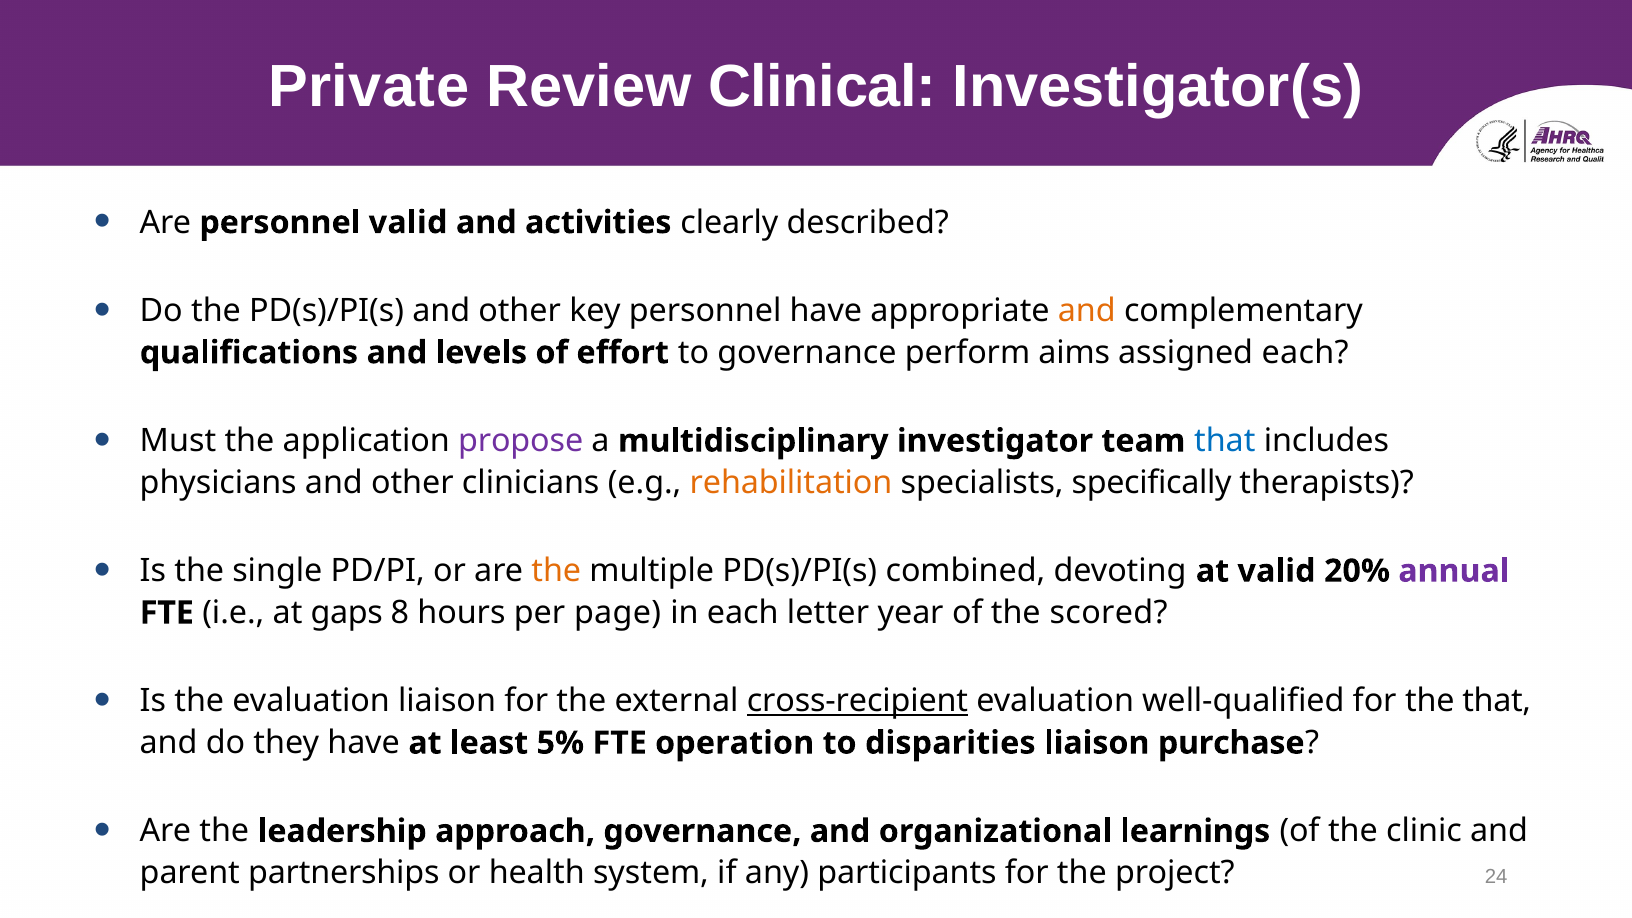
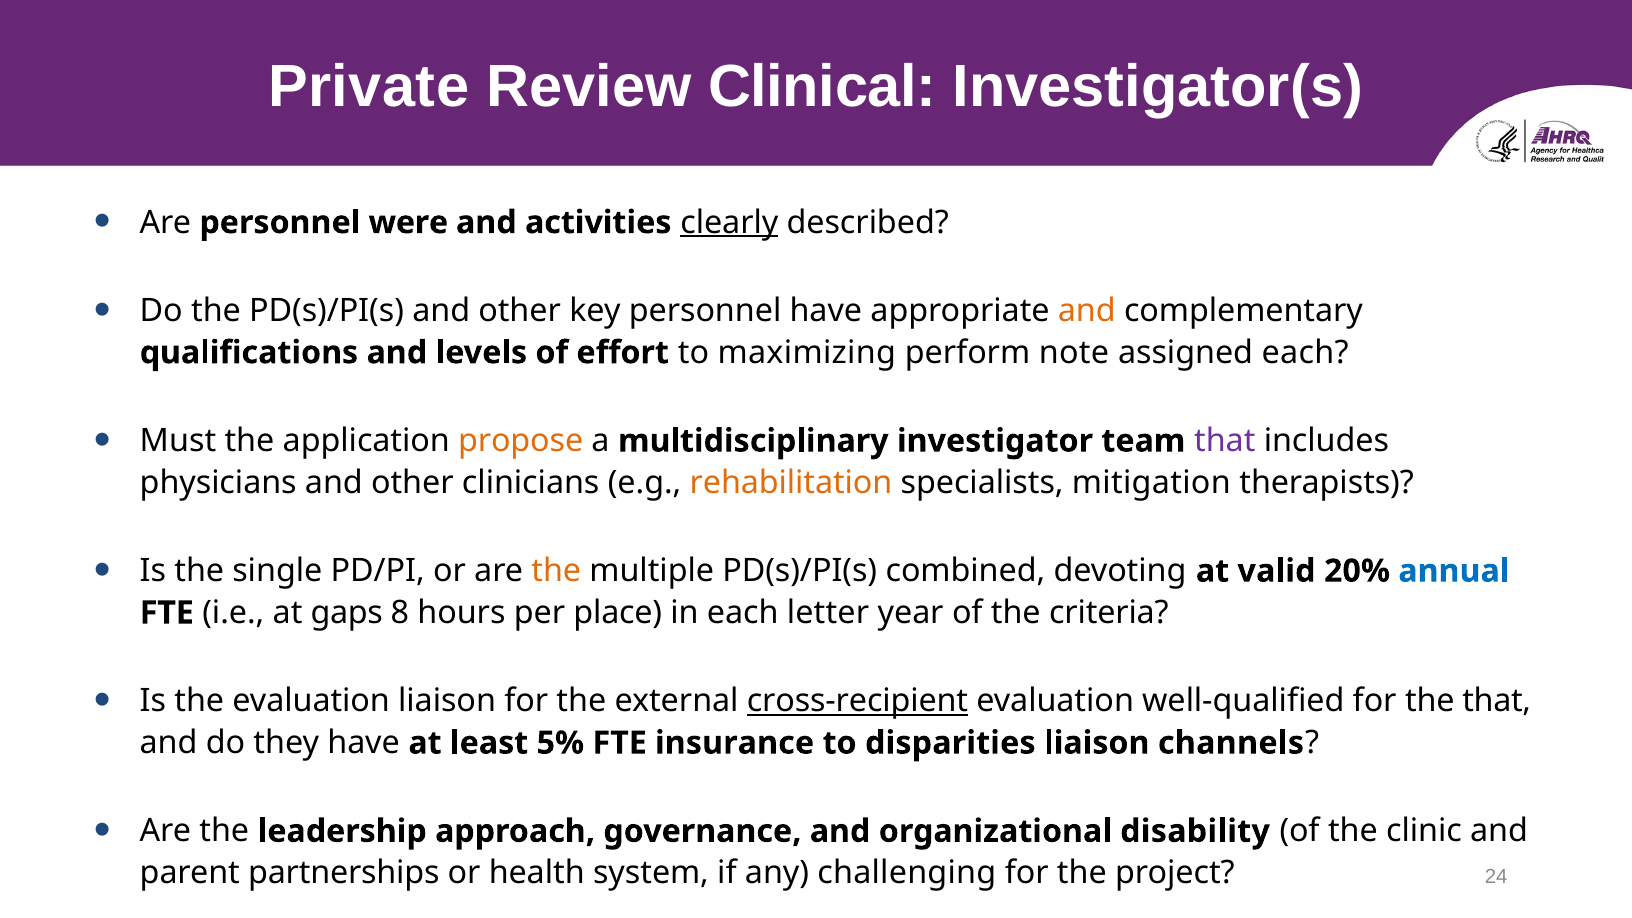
personnel valid: valid -> were
clearly underline: none -> present
to governance: governance -> maximizing
aims: aims -> note
propose colour: purple -> orange
that at (1225, 441) colour: blue -> purple
specifically: specifically -> mitigation
annual colour: purple -> blue
page: page -> place
scored: scored -> criteria
operation: operation -> insurance
purchase: purchase -> channels
learnings: learnings -> disability
participants: participants -> challenging
